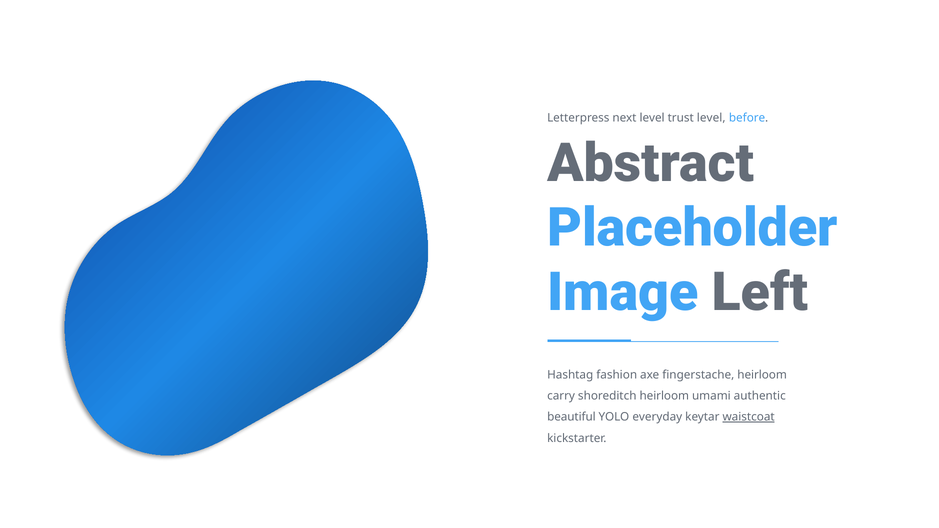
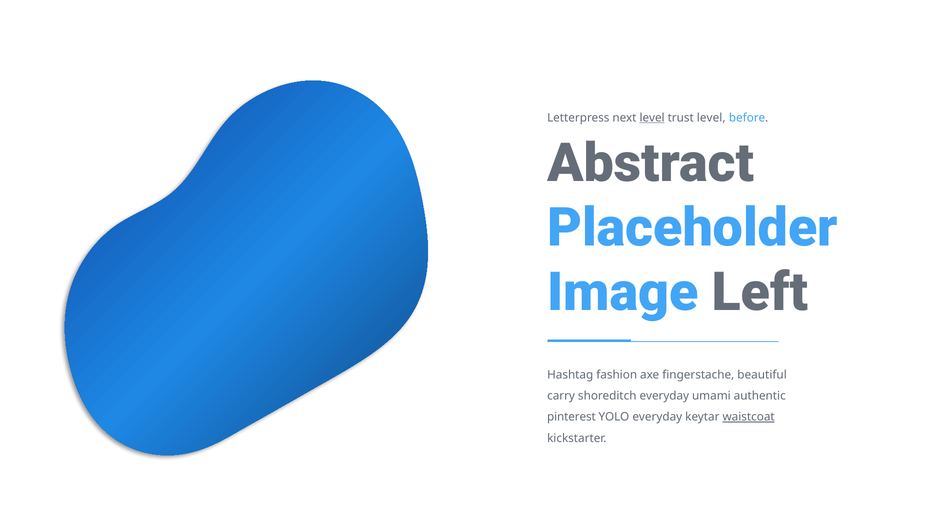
level at (652, 118) underline: none -> present
fingerstache heirloom: heirloom -> beautiful
shoreditch heirloom: heirloom -> everyday
beautiful: beautiful -> pinterest
